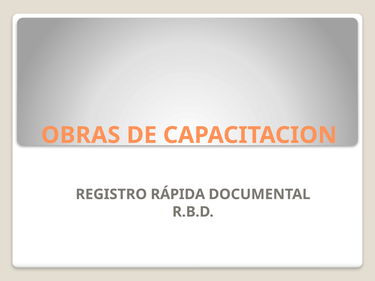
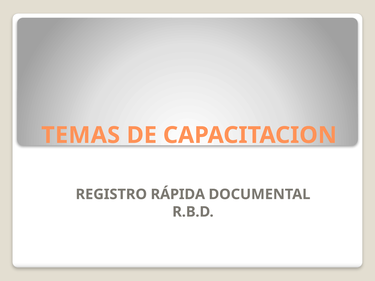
OBRAS: OBRAS -> TEMAS
